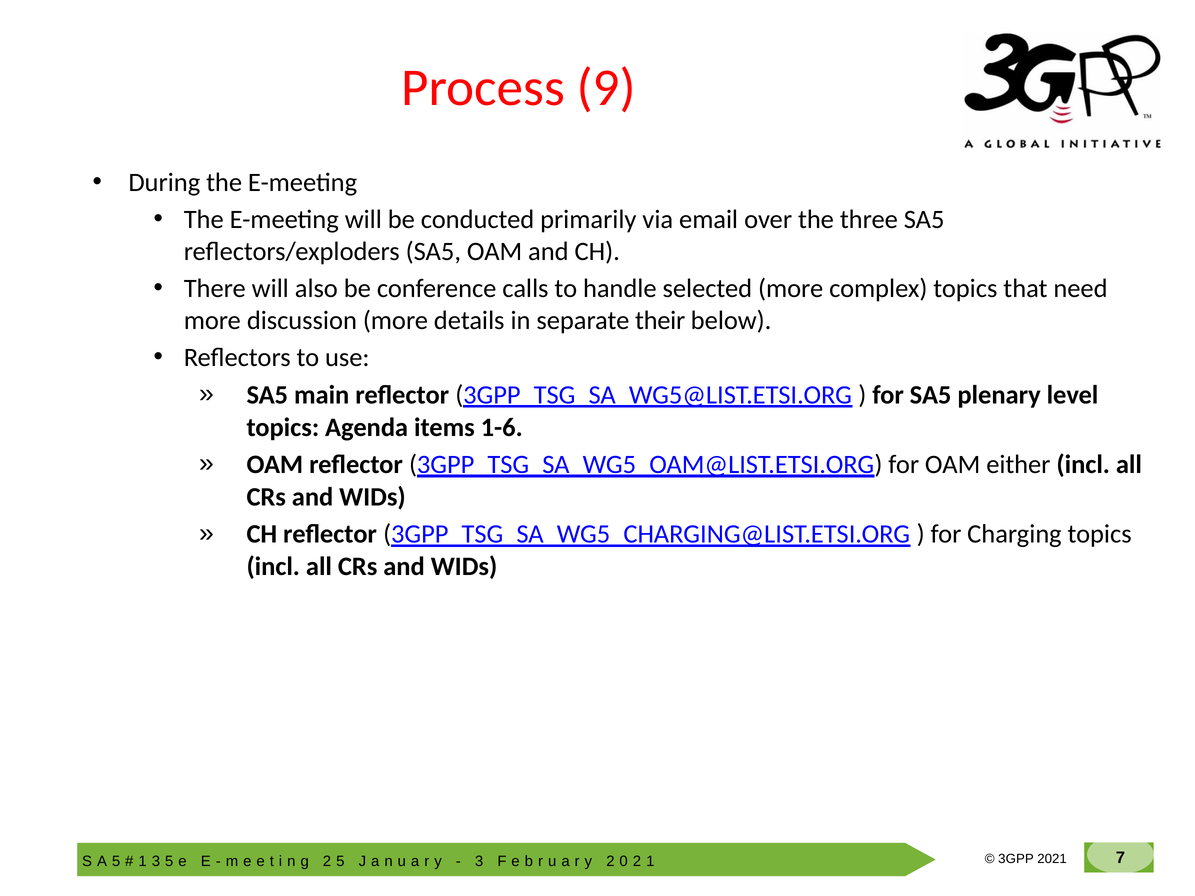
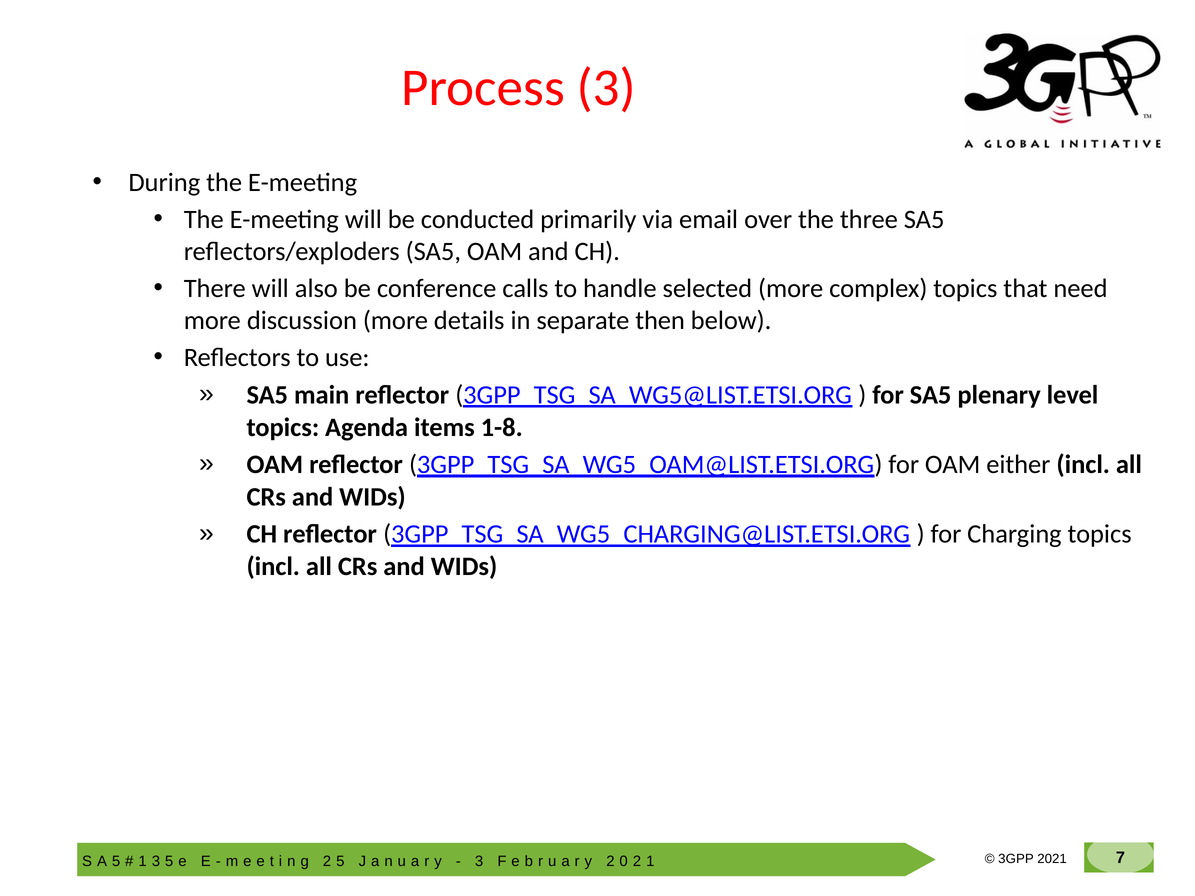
Process 9: 9 -> 3
their: their -> then
1-6: 1-6 -> 1-8
